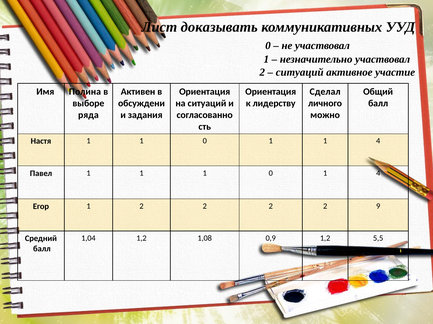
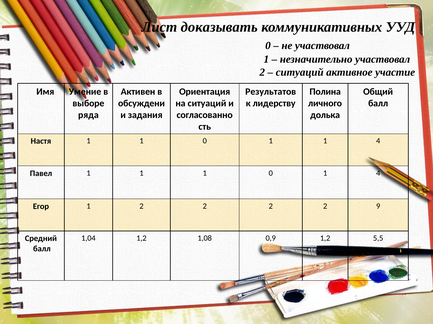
Полина: Полина -> Умение
Ориентация at (271, 92): Ориентация -> Результатов
Сделал: Сделал -> Полина
можно: можно -> долька
